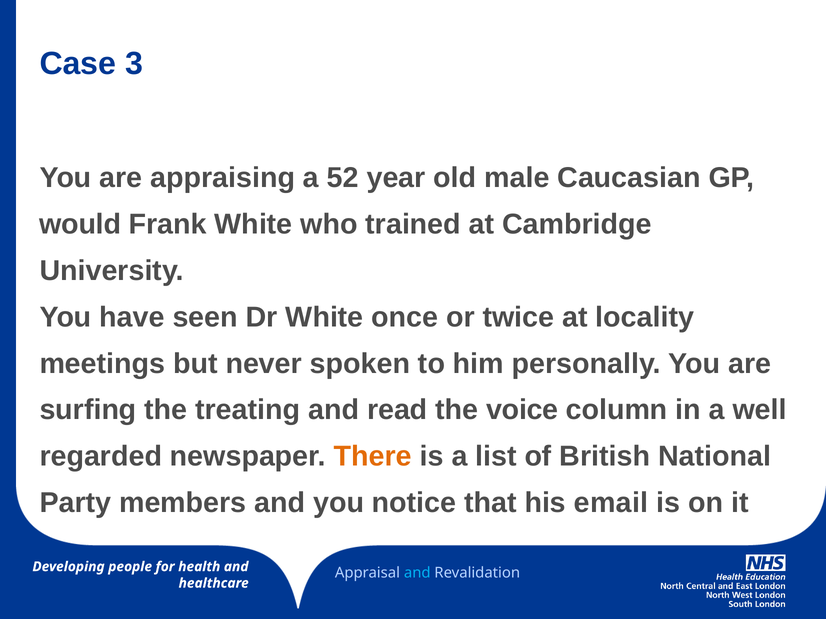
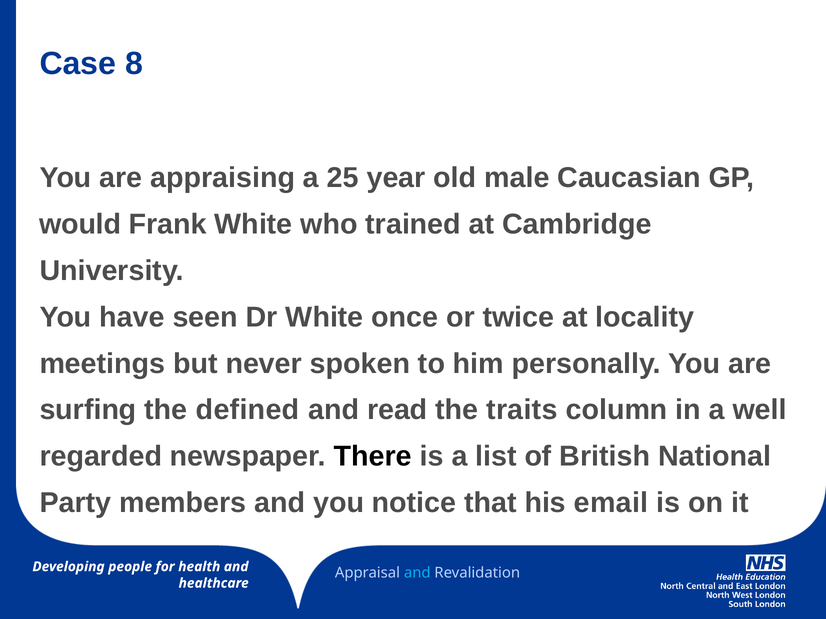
3: 3 -> 8
52: 52 -> 25
treating: treating -> defined
voice: voice -> traits
There colour: orange -> black
